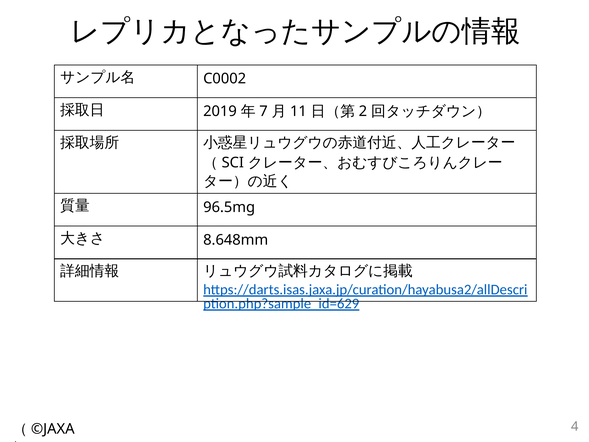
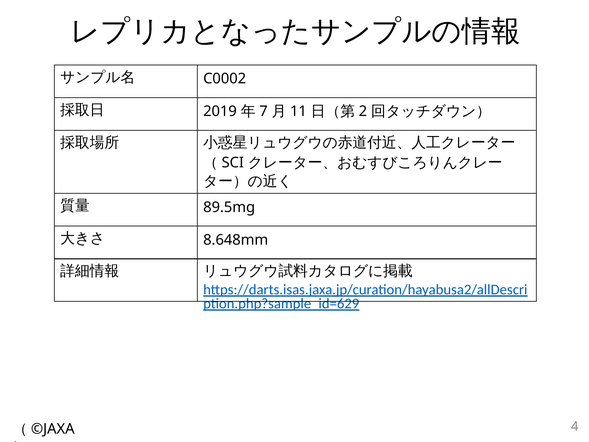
96.5mg: 96.5mg -> 89.5mg
